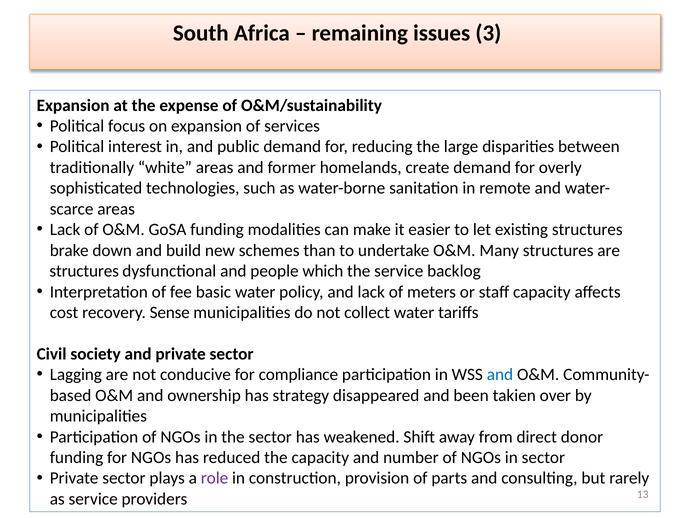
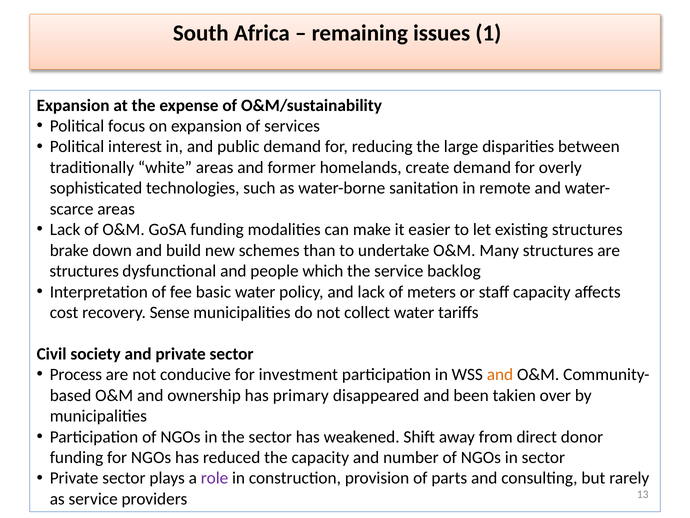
3: 3 -> 1
Lagging: Lagging -> Process
compliance: compliance -> investment
and at (500, 374) colour: blue -> orange
strategy: strategy -> primary
